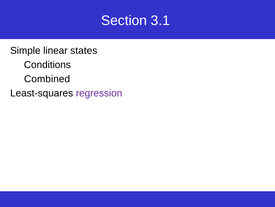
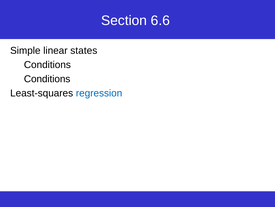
3.1: 3.1 -> 6.6
Combined at (47, 79): Combined -> Conditions
regression colour: purple -> blue
